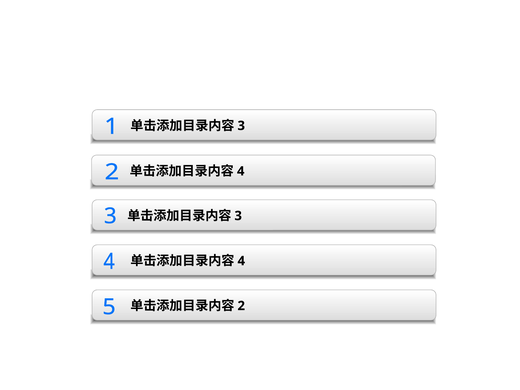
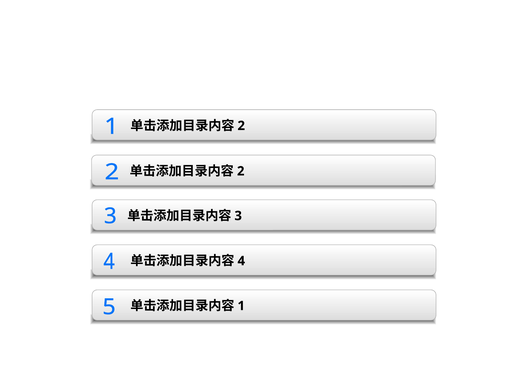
3 at (241, 126): 3 -> 2
4 at (241, 171): 4 -> 2
2: 2 -> 1
